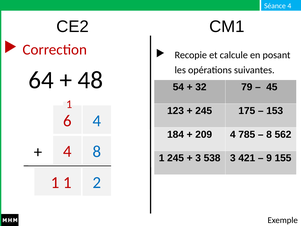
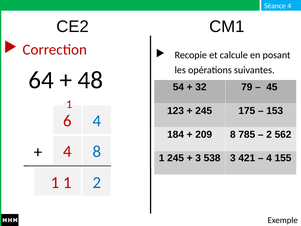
209 4: 4 -> 8
8 at (269, 134): 8 -> 2
9 at (269, 158): 9 -> 4
